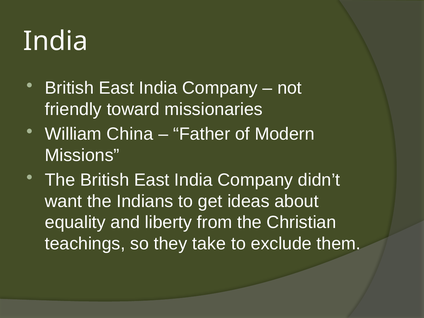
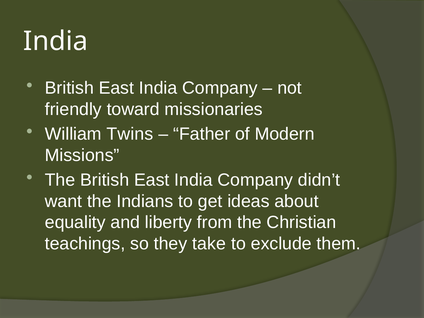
China: China -> Twins
